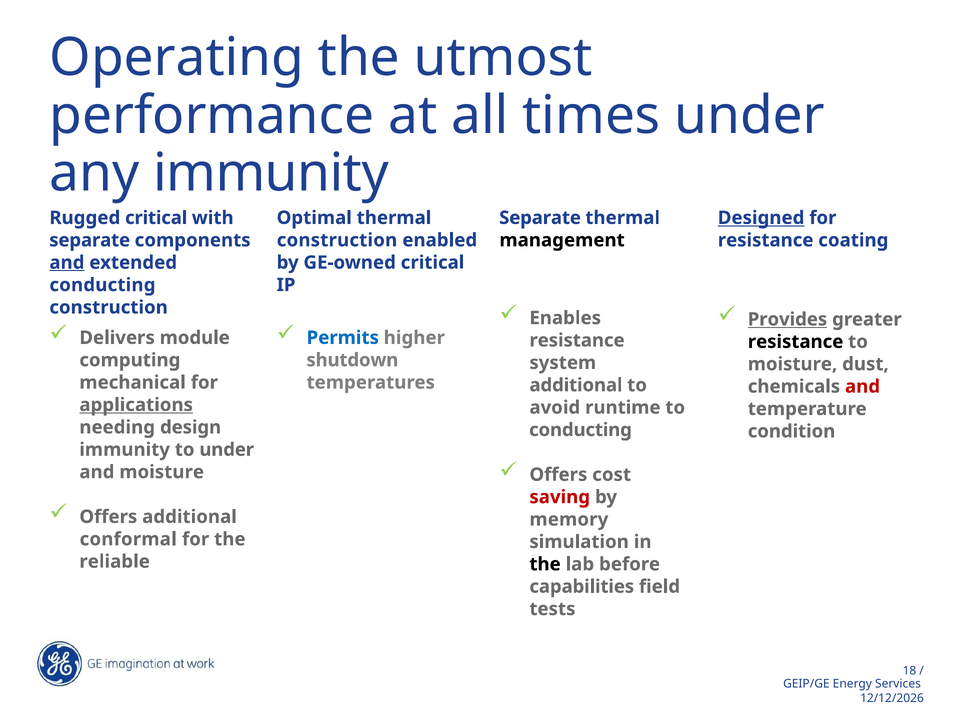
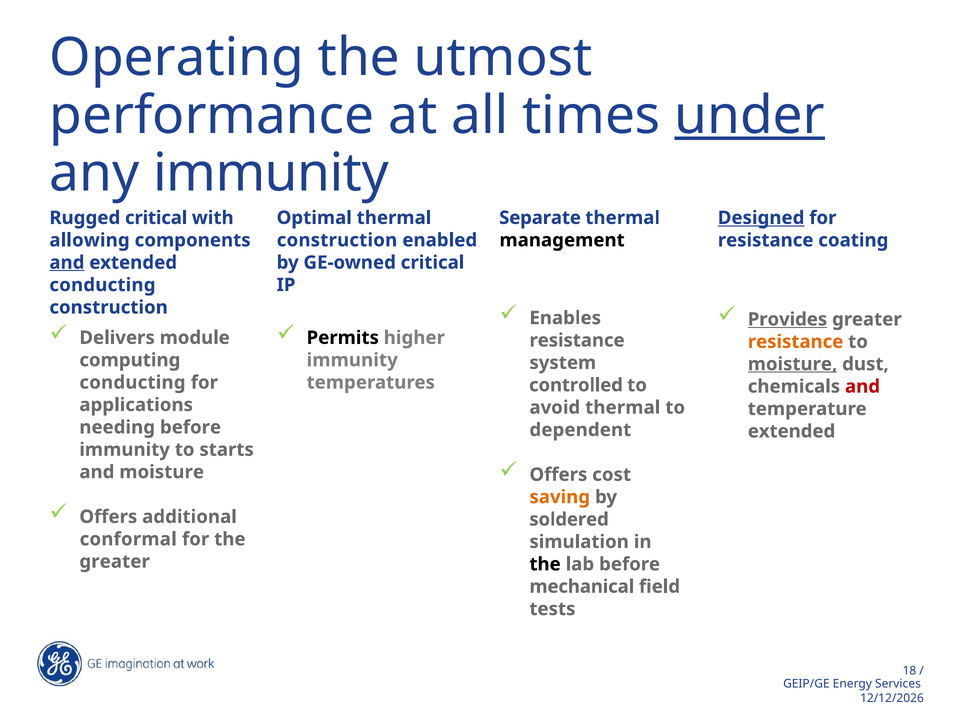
under at (750, 115) underline: none -> present
separate at (90, 240): separate -> allowing
Permits colour: blue -> black
resistance at (796, 342) colour: black -> orange
shutdown at (352, 360): shutdown -> immunity
moisture at (793, 364) underline: none -> present
mechanical at (133, 383): mechanical -> conducting
additional at (576, 385): additional -> controlled
applications underline: present -> none
avoid runtime: runtime -> thermal
needing design: design -> before
conducting at (580, 430): conducting -> dependent
condition at (792, 431): condition -> extended
to under: under -> starts
saving colour: red -> orange
memory: memory -> soldered
reliable at (115, 562): reliable -> greater
capabilities: capabilities -> mechanical
